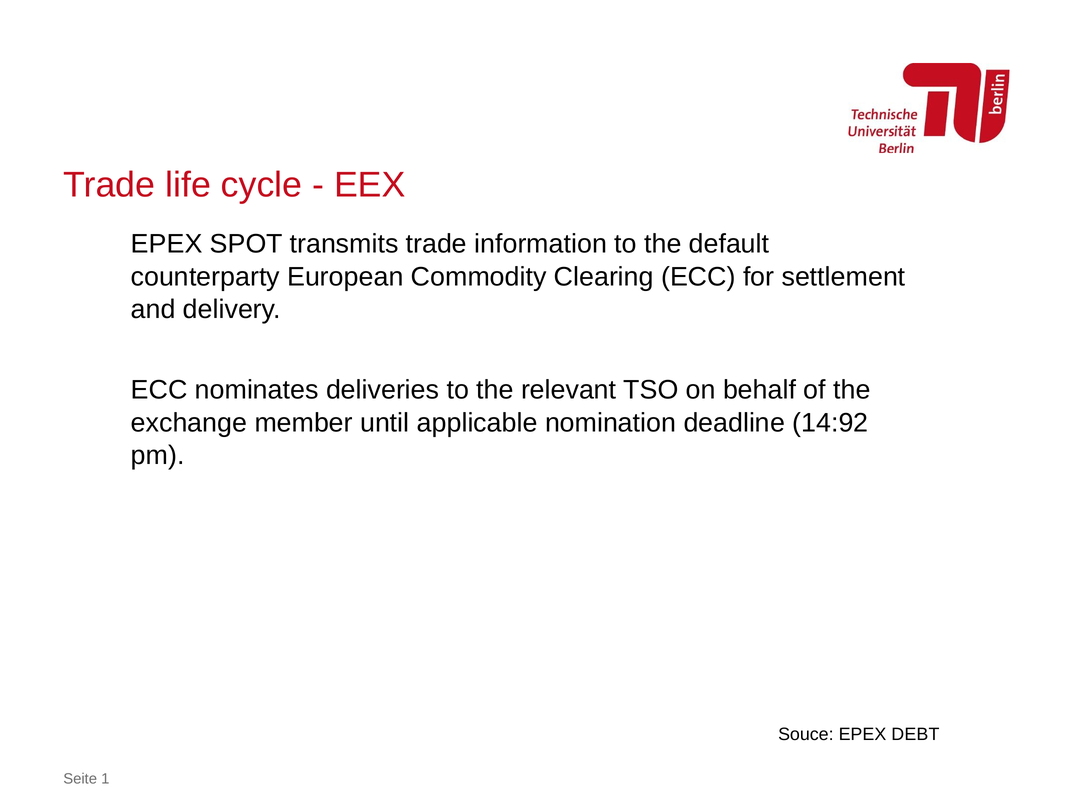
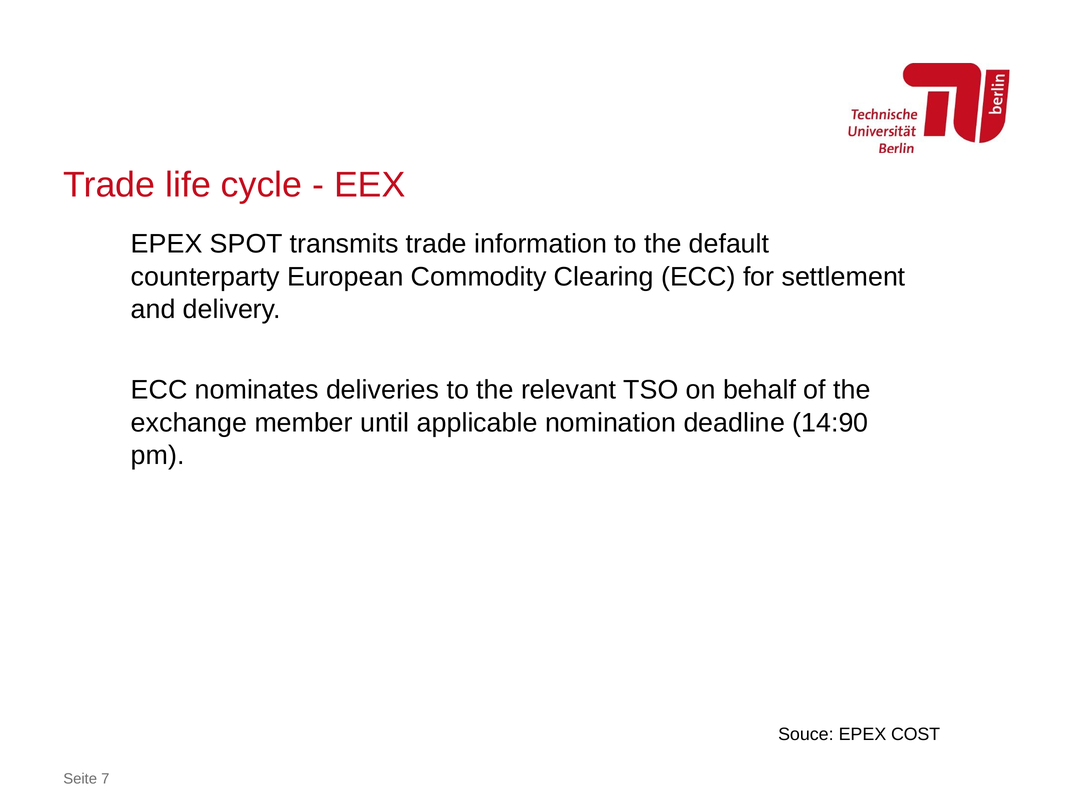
14:92: 14:92 -> 14:90
DEBT: DEBT -> COST
1: 1 -> 7
